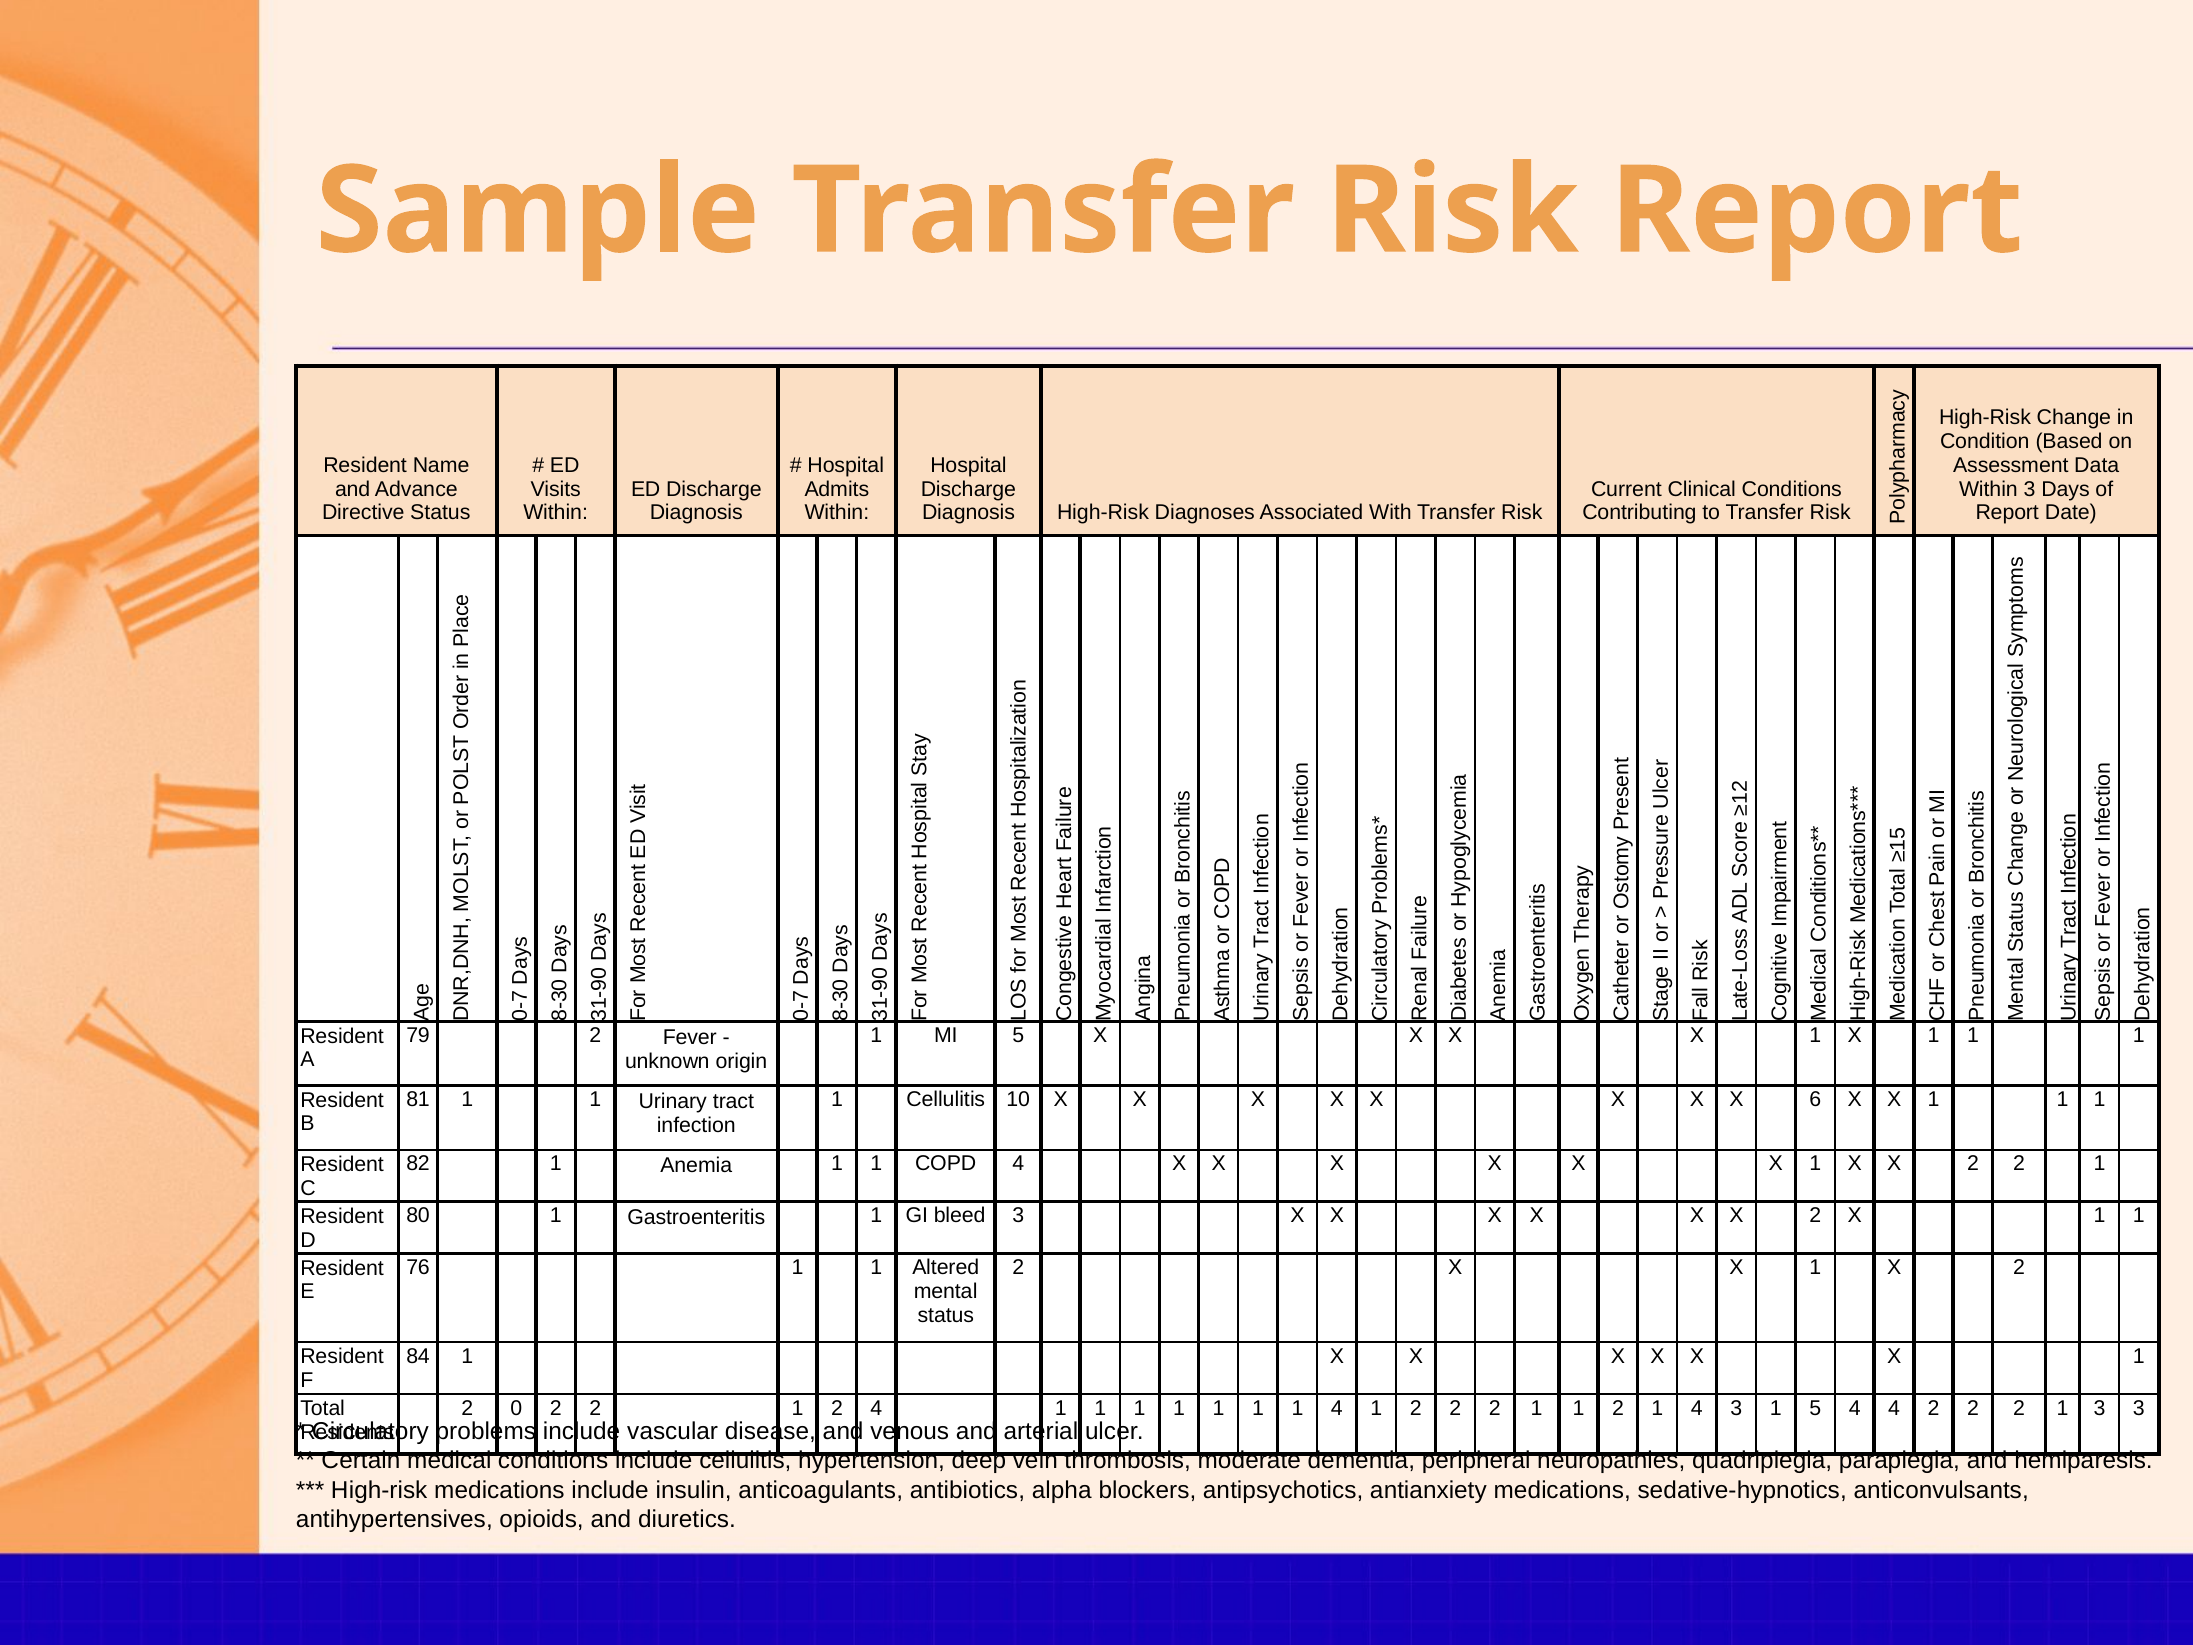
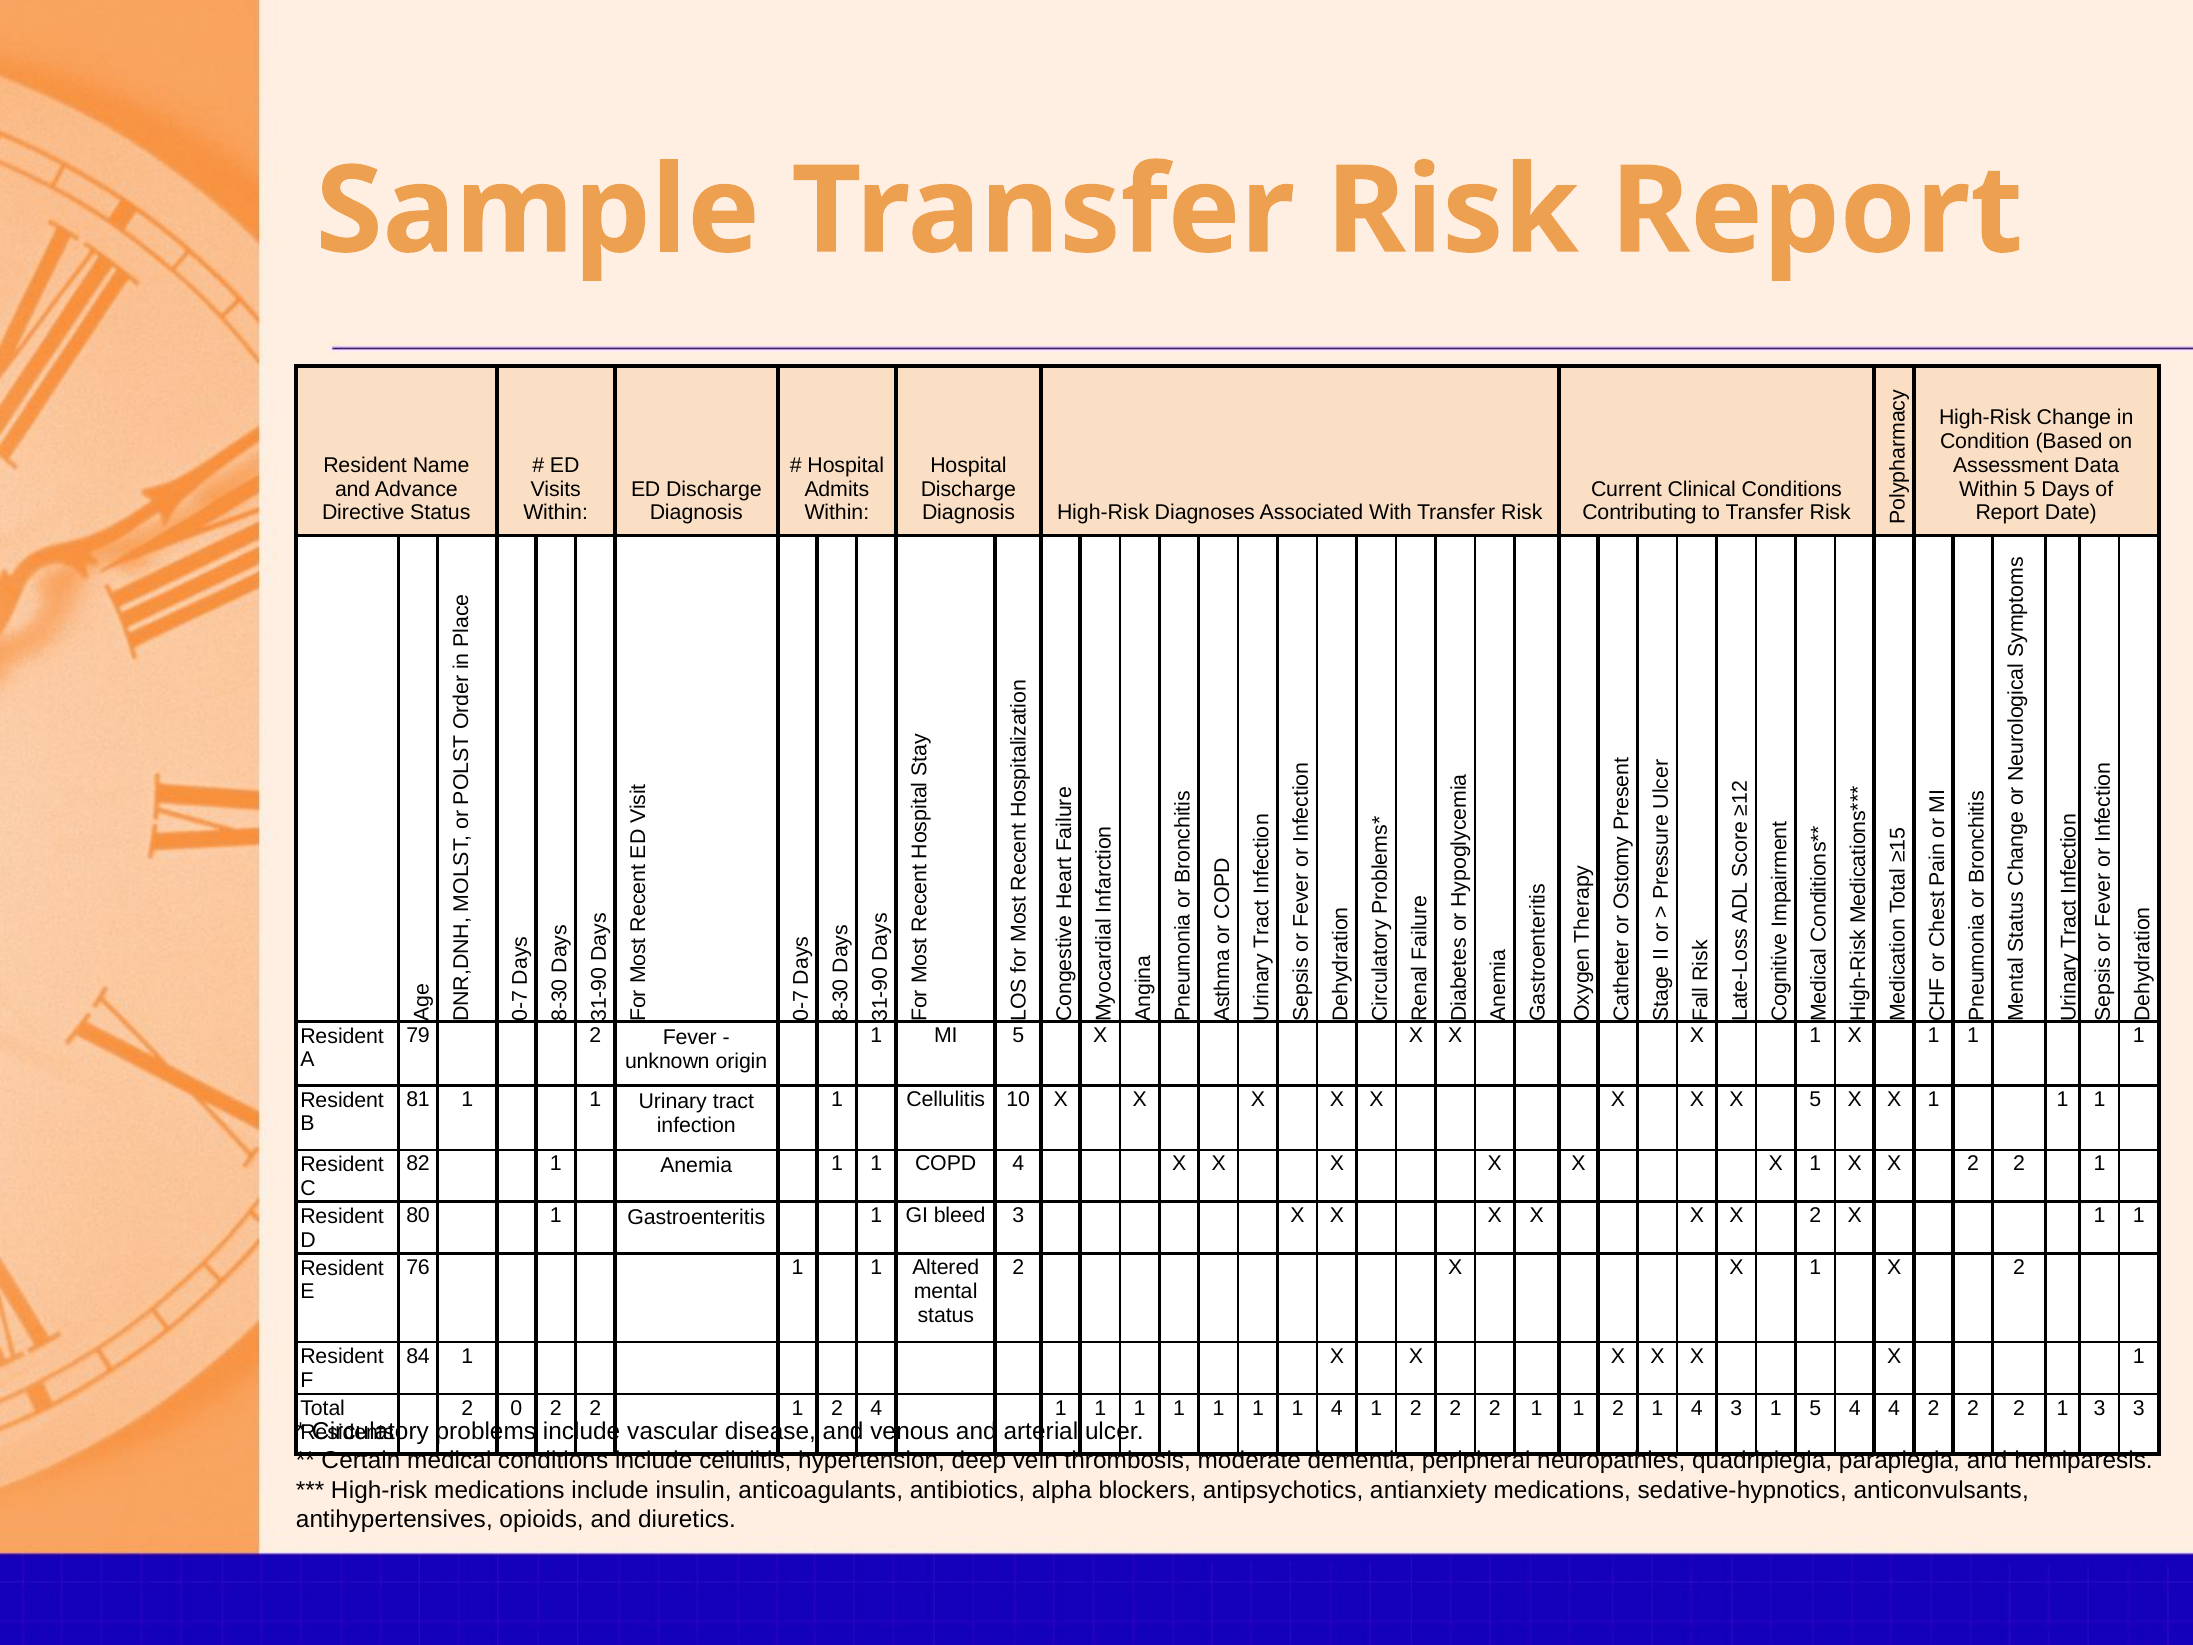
Within 3: 3 -> 5
X 6: 6 -> 5
